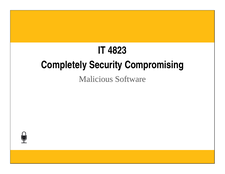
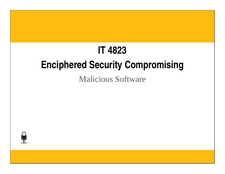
Completely: Completely -> Enciphered
